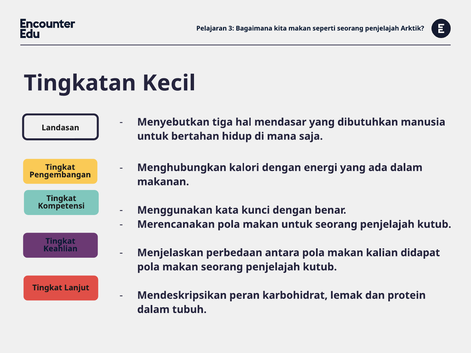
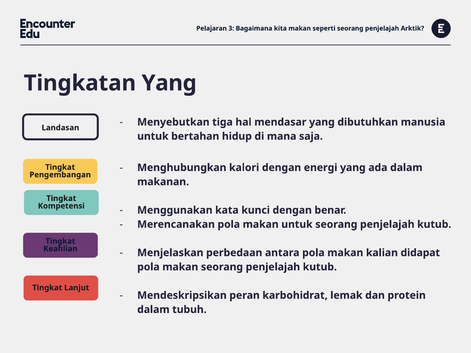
Tingkatan Kecil: Kecil -> Yang
